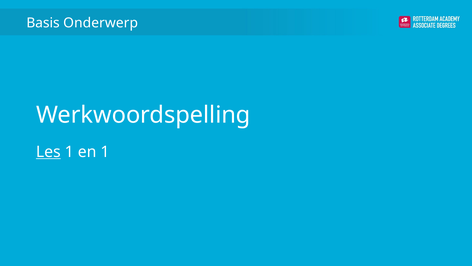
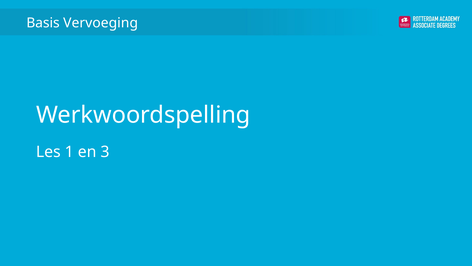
Onderwerp: Onderwerp -> Vervoeging
Les underline: present -> none
en 1: 1 -> 3
